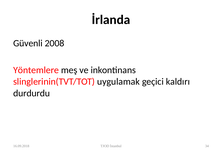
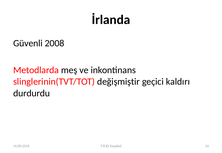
Yöntemlere: Yöntemlere -> Metodlarda
uygulamak: uygulamak -> değişmiştir
